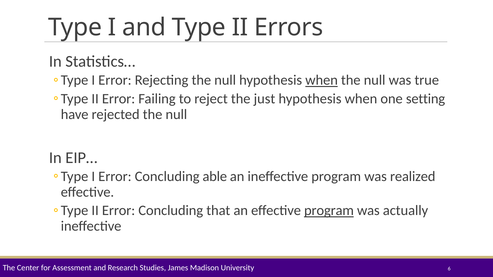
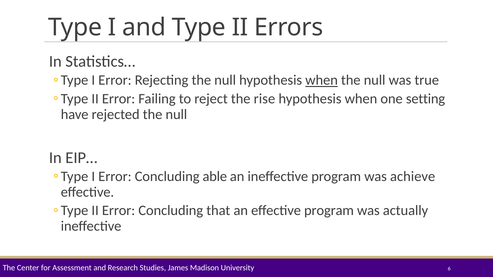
just: just -> rise
realized: realized -> achieve
program at (329, 211) underline: present -> none
